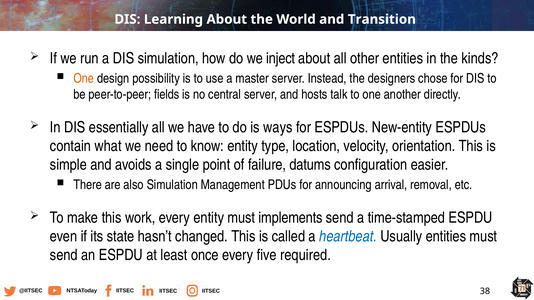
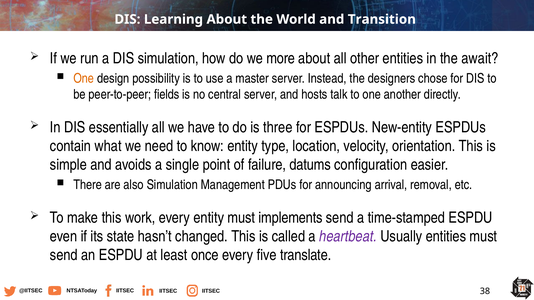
inject: inject -> more
kinds: kinds -> await
ways: ways -> three
heartbeat colour: blue -> purple
required: required -> translate
